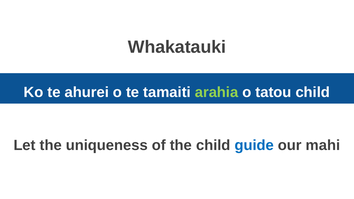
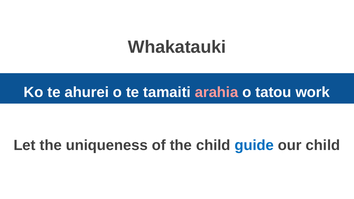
arahia colour: light green -> pink
tatou child: child -> work
our mahi: mahi -> child
